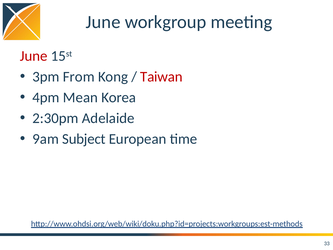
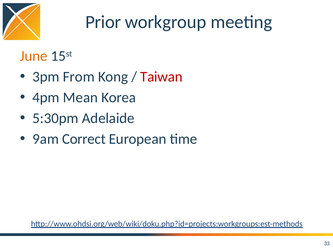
June at (103, 22): June -> Prior
June at (34, 56) colour: red -> orange
2:30pm: 2:30pm -> 5:30pm
Subject: Subject -> Correct
